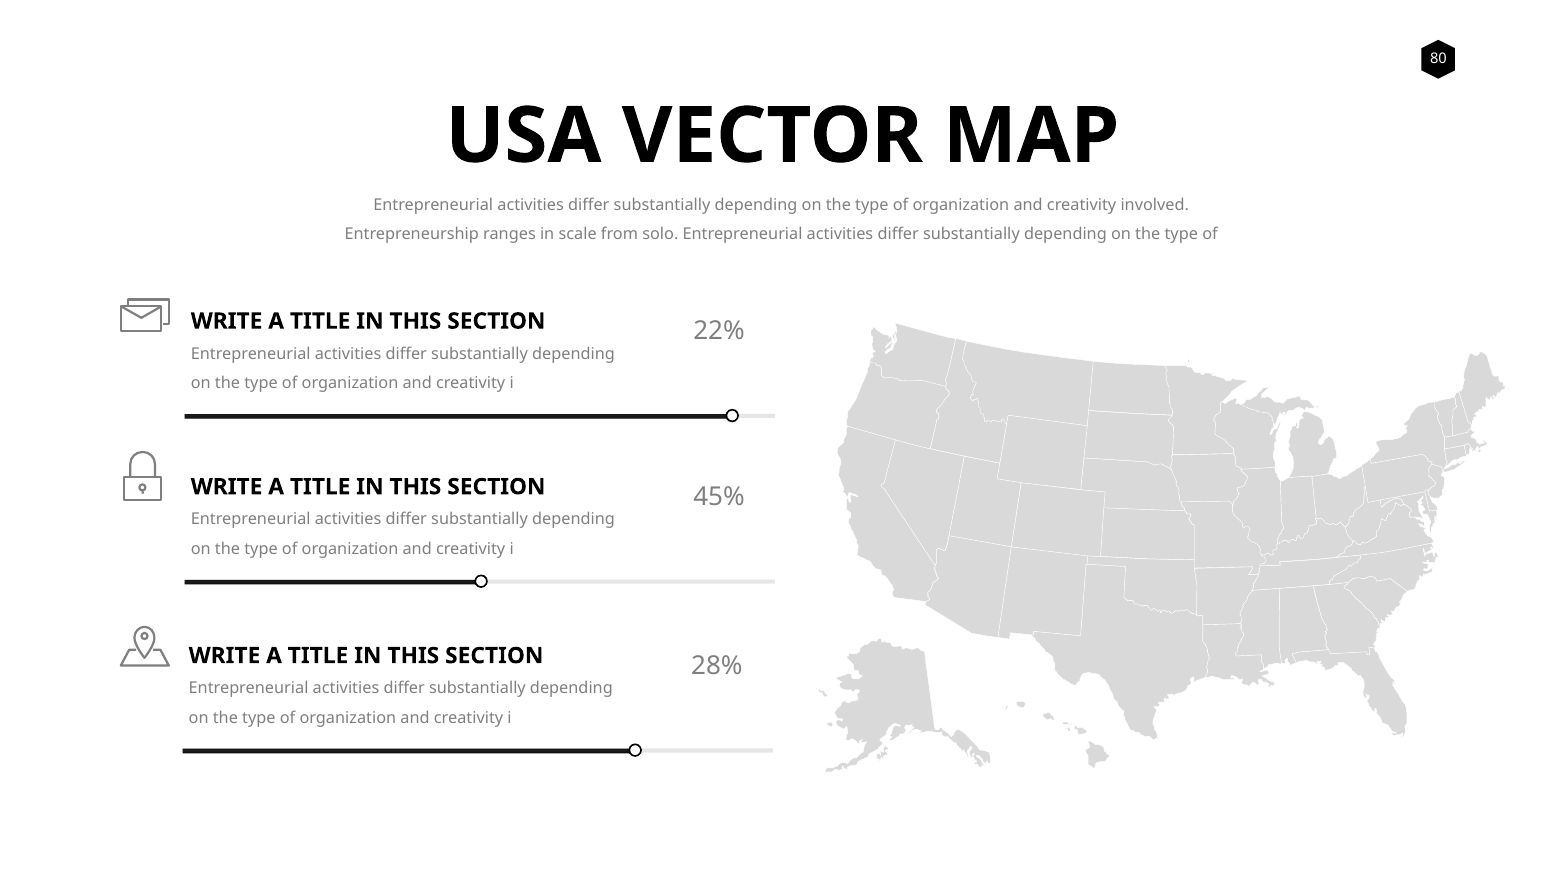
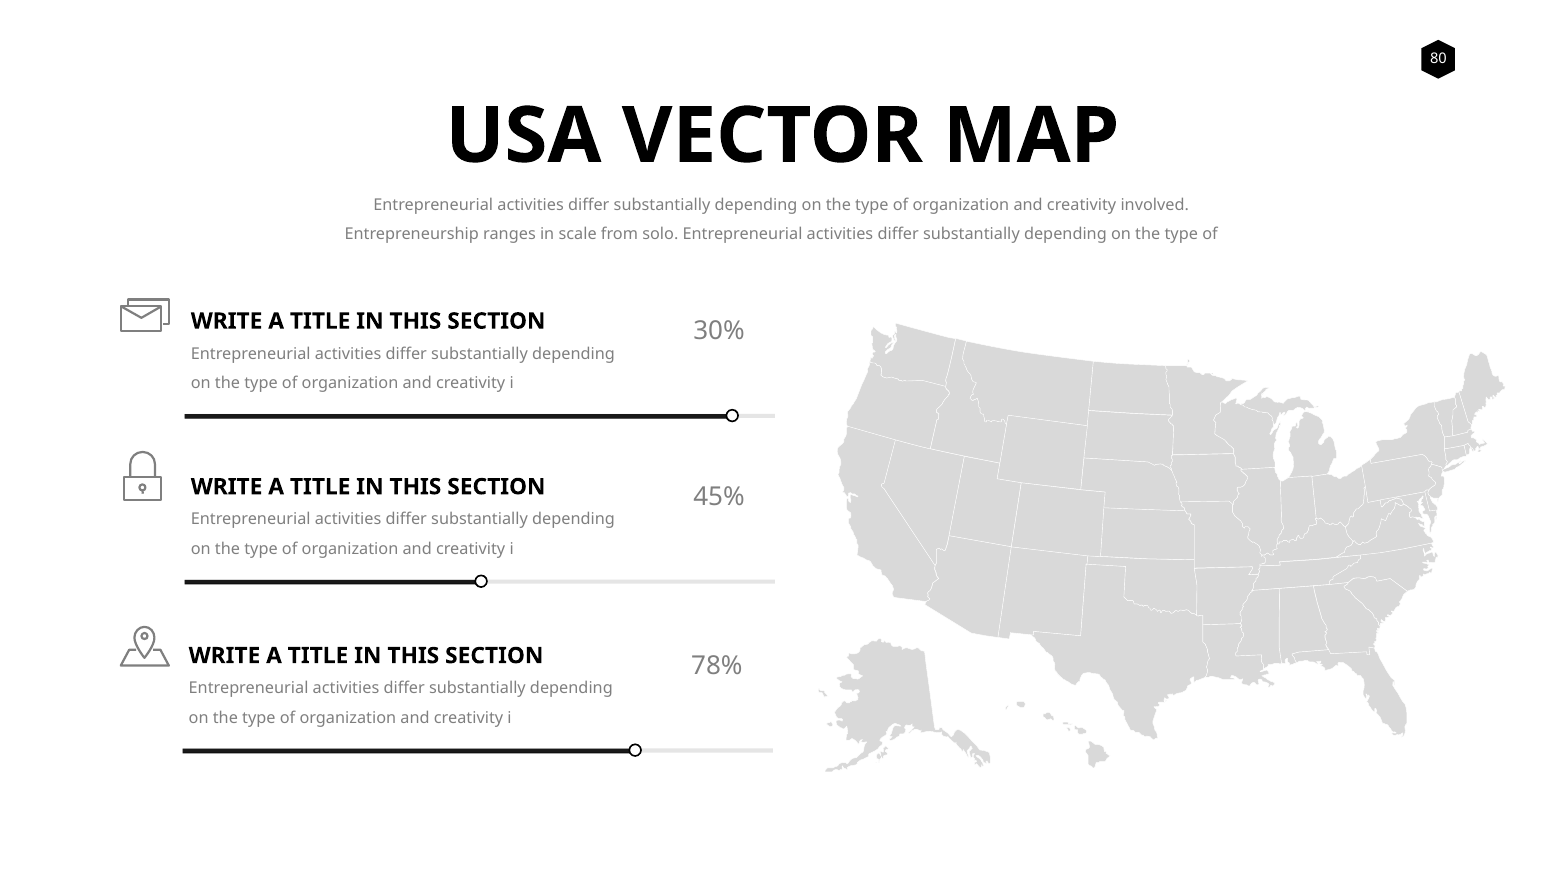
22%: 22% -> 30%
28%: 28% -> 78%
